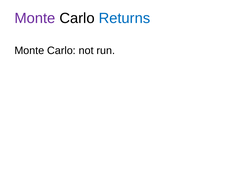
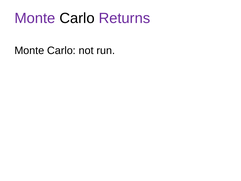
Returns colour: blue -> purple
